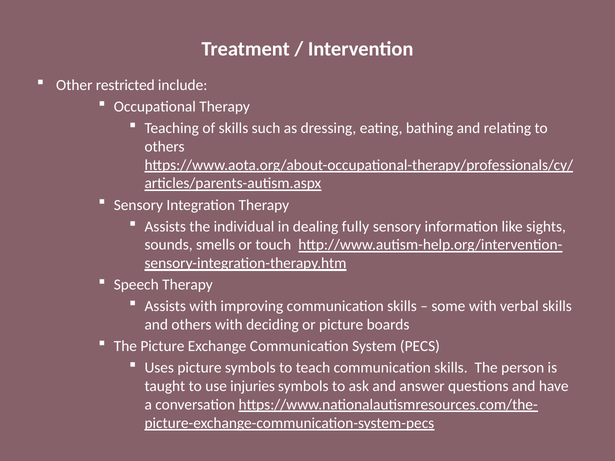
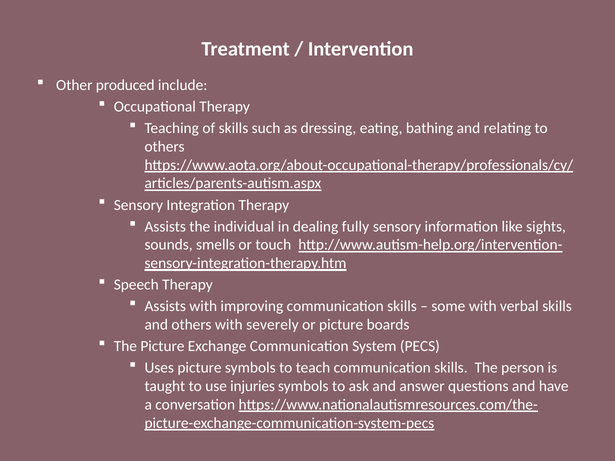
restricted: restricted -> produced
deciding: deciding -> severely
